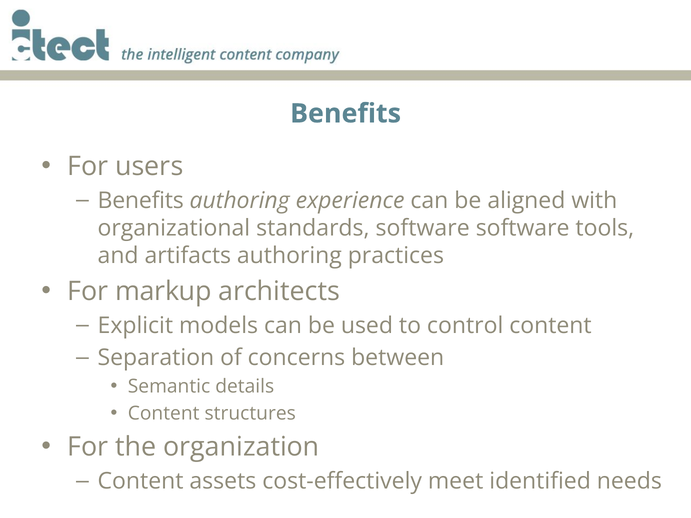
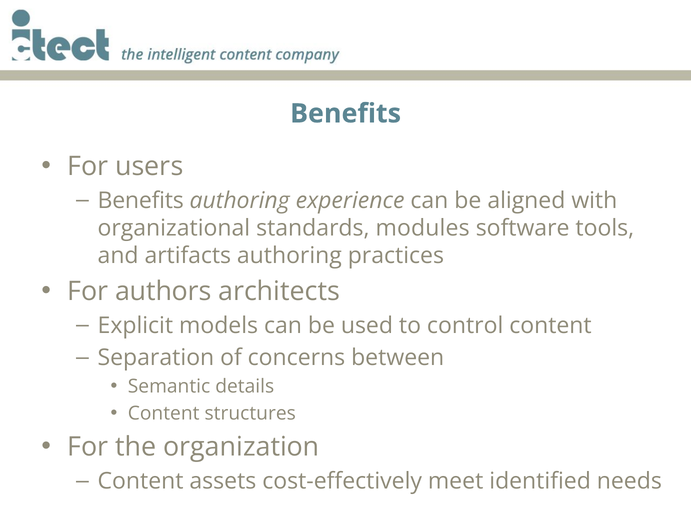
standards software: software -> modules
markup: markup -> authors
